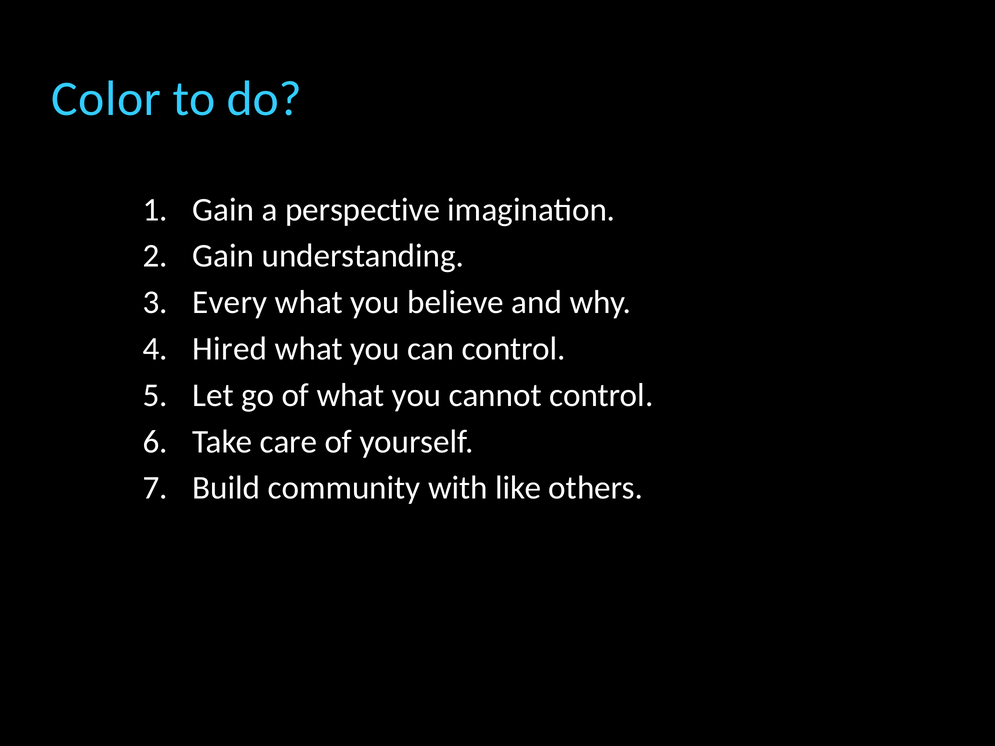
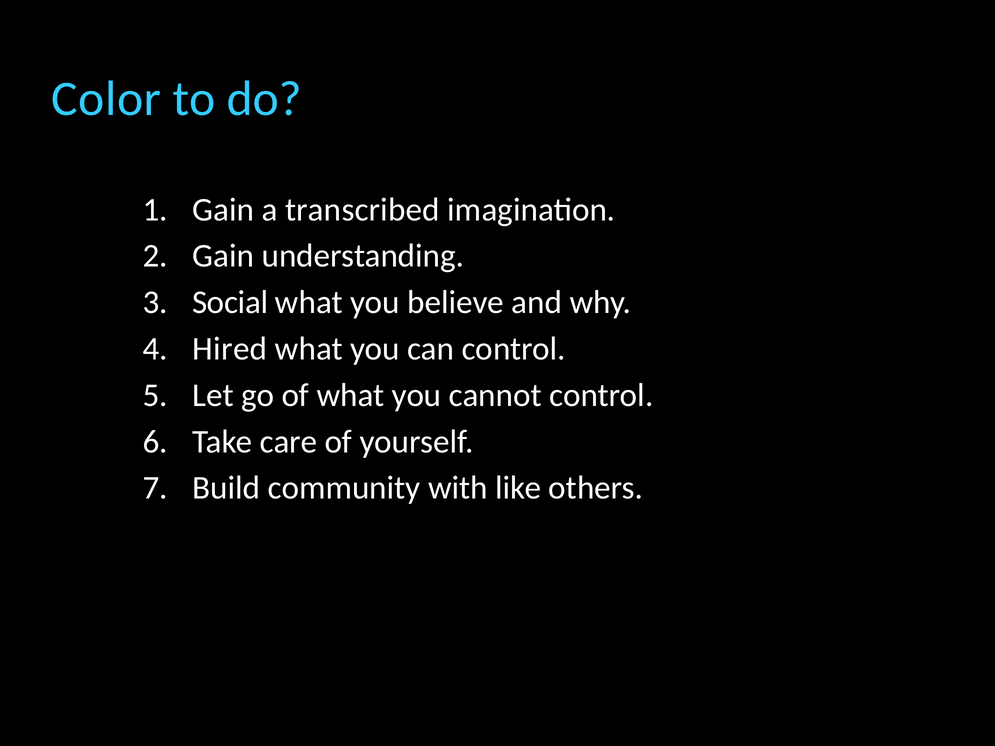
perspective: perspective -> transcribed
Every: Every -> Social
